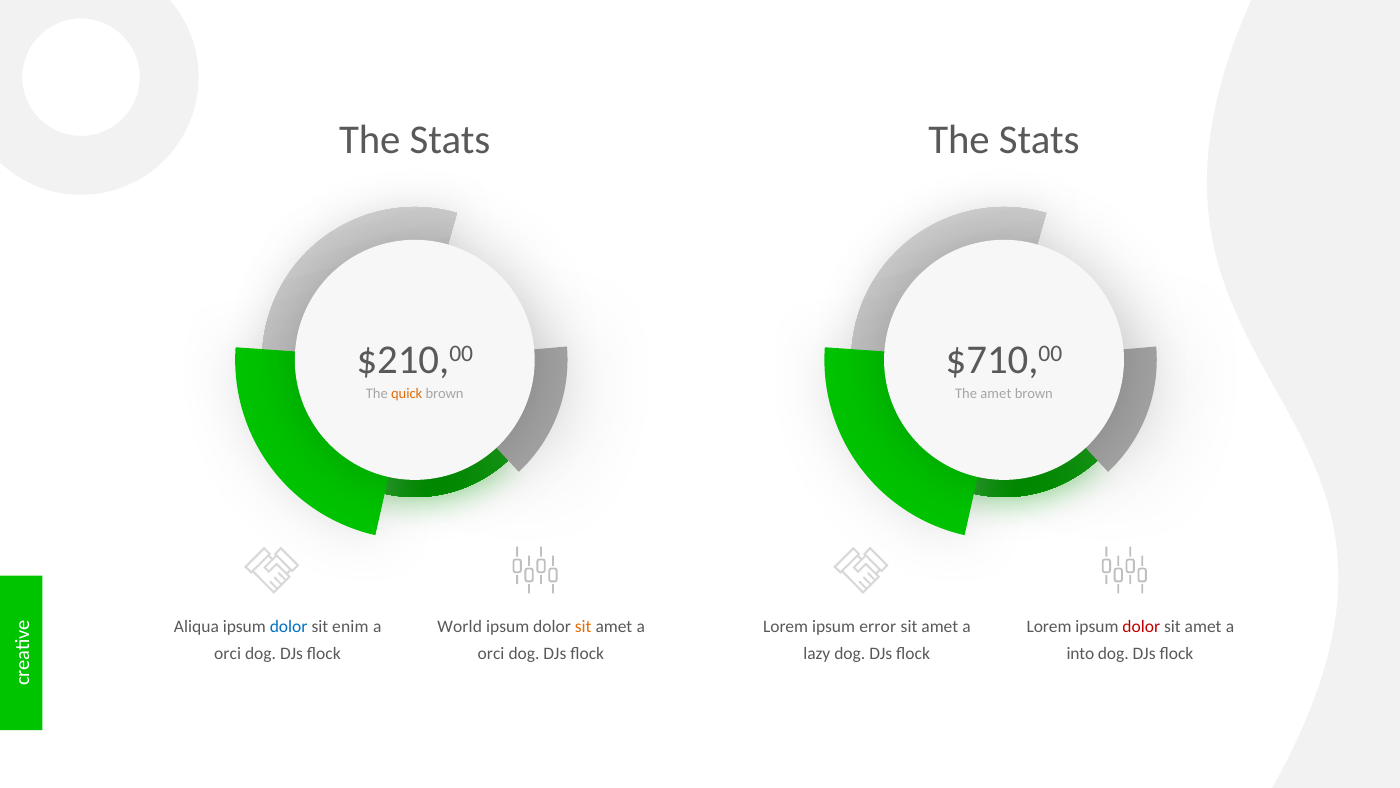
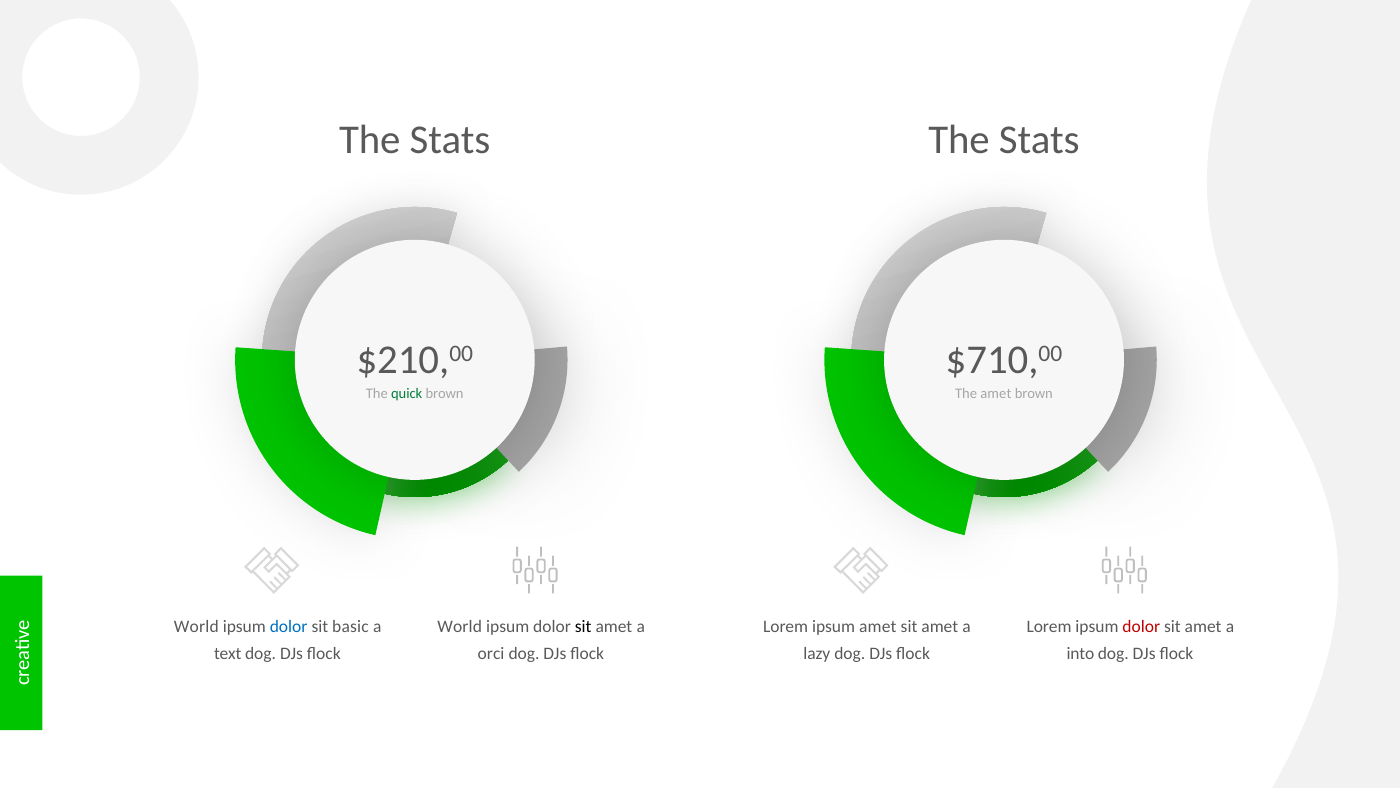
quick colour: orange -> green
Aliqua at (196, 626): Aliqua -> World
enim: enim -> basic
sit at (583, 626) colour: orange -> black
ipsum error: error -> amet
orci at (228, 653): orci -> text
